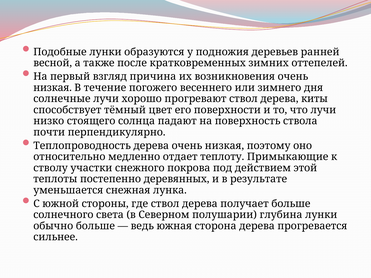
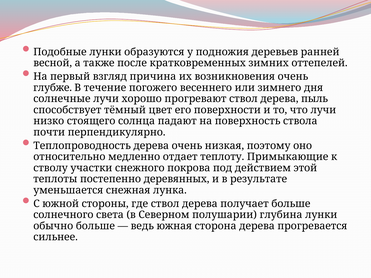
низкая at (53, 88): низкая -> глубже
киты: киты -> пыль
